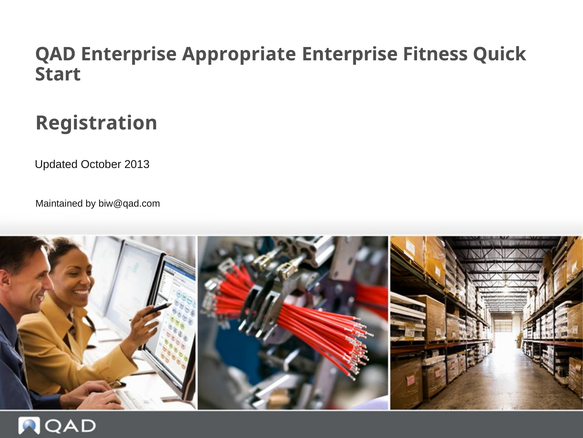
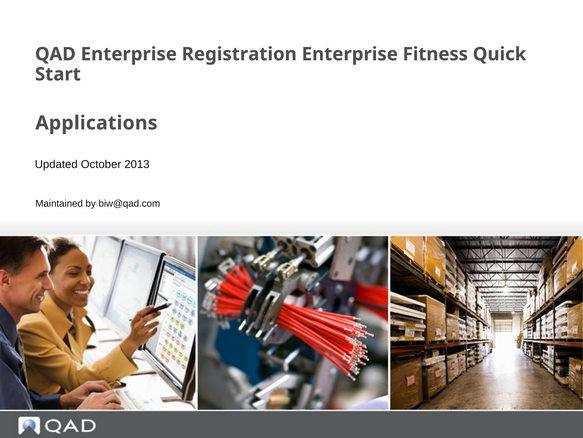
Appropriate: Appropriate -> Registration
Registration: Registration -> Applications
